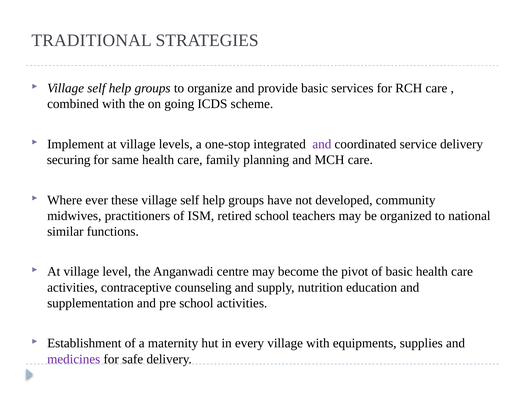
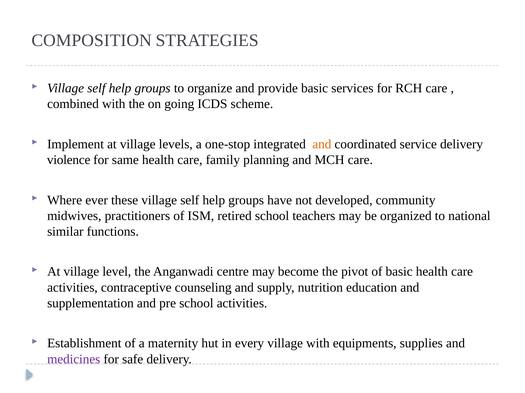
TRADITIONAL: TRADITIONAL -> COMPOSITION
and at (322, 144) colour: purple -> orange
securing: securing -> violence
